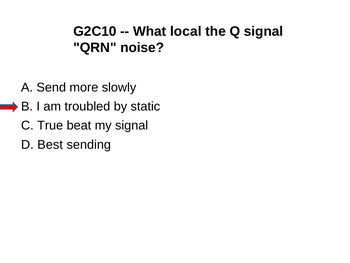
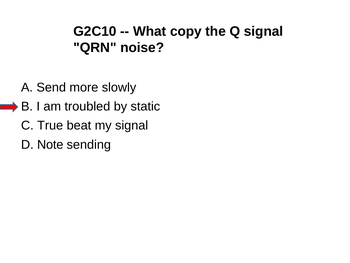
local: local -> copy
Best: Best -> Note
